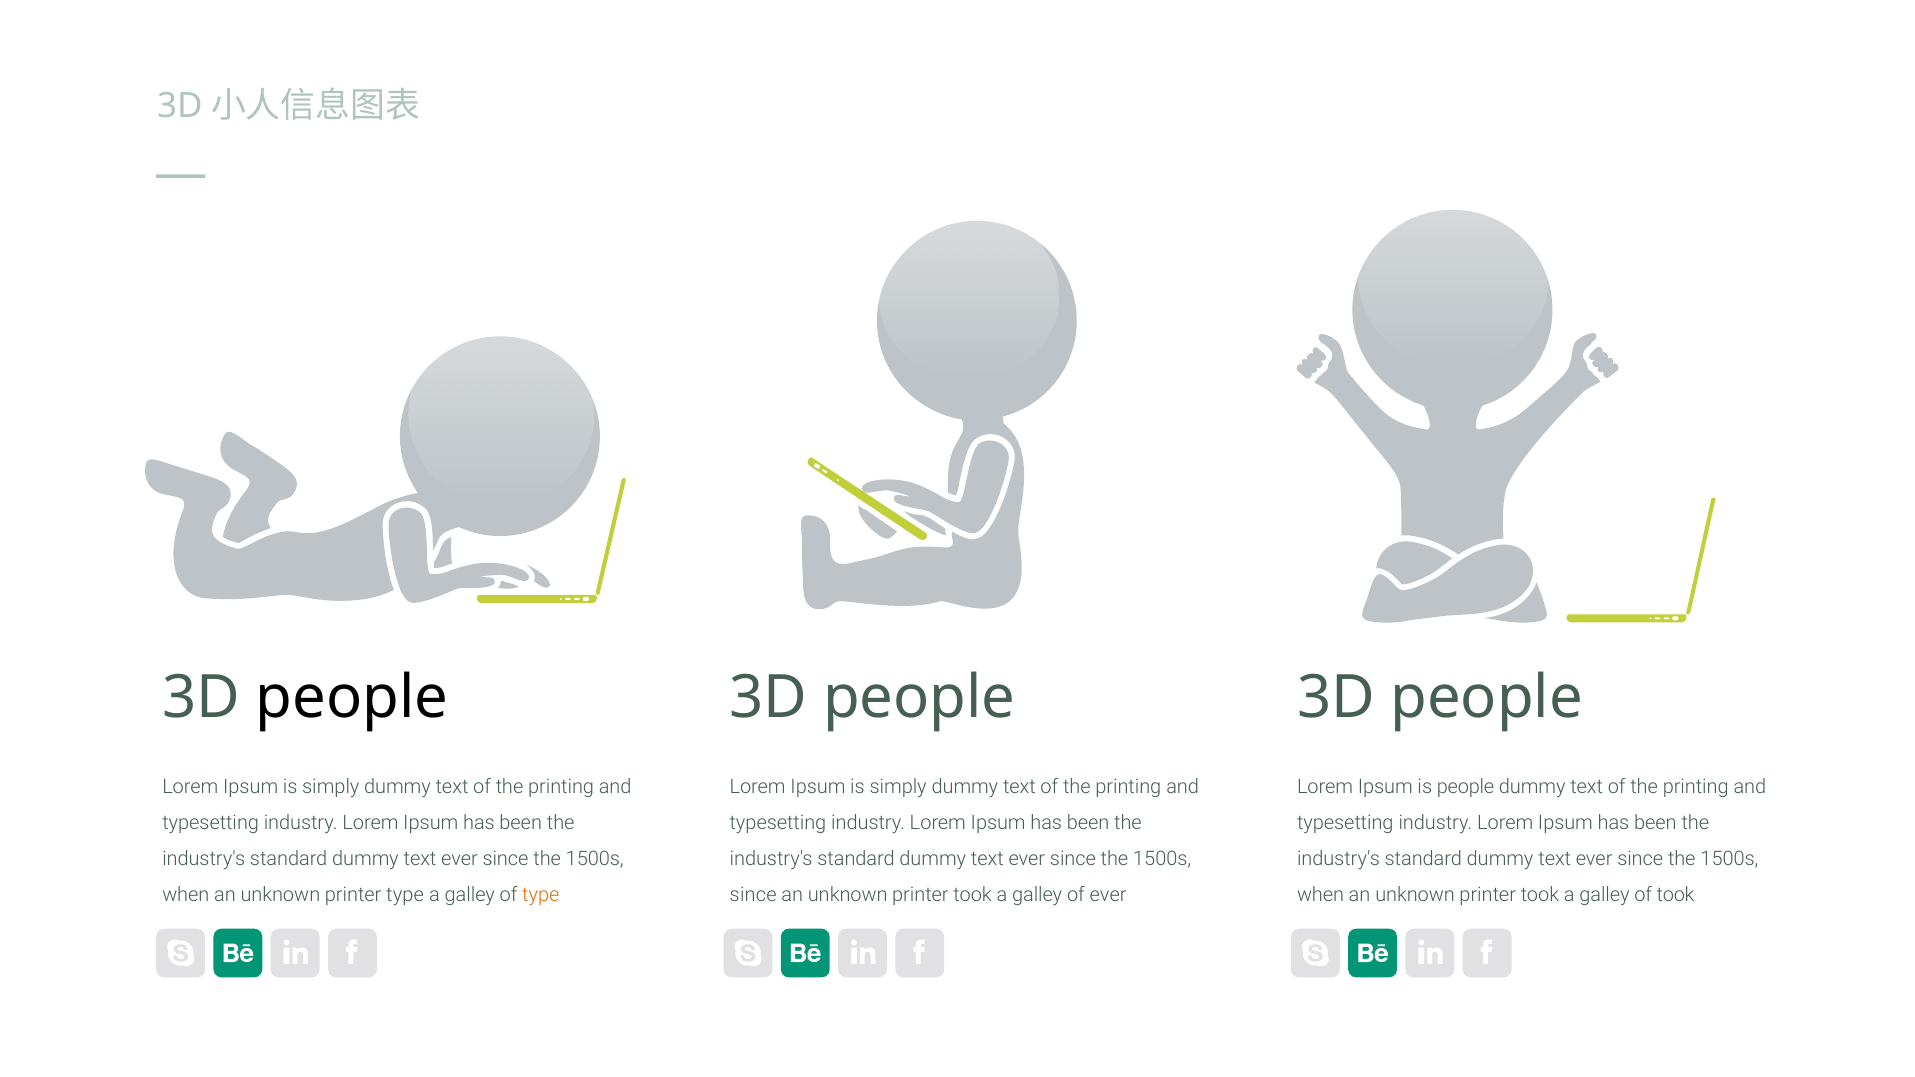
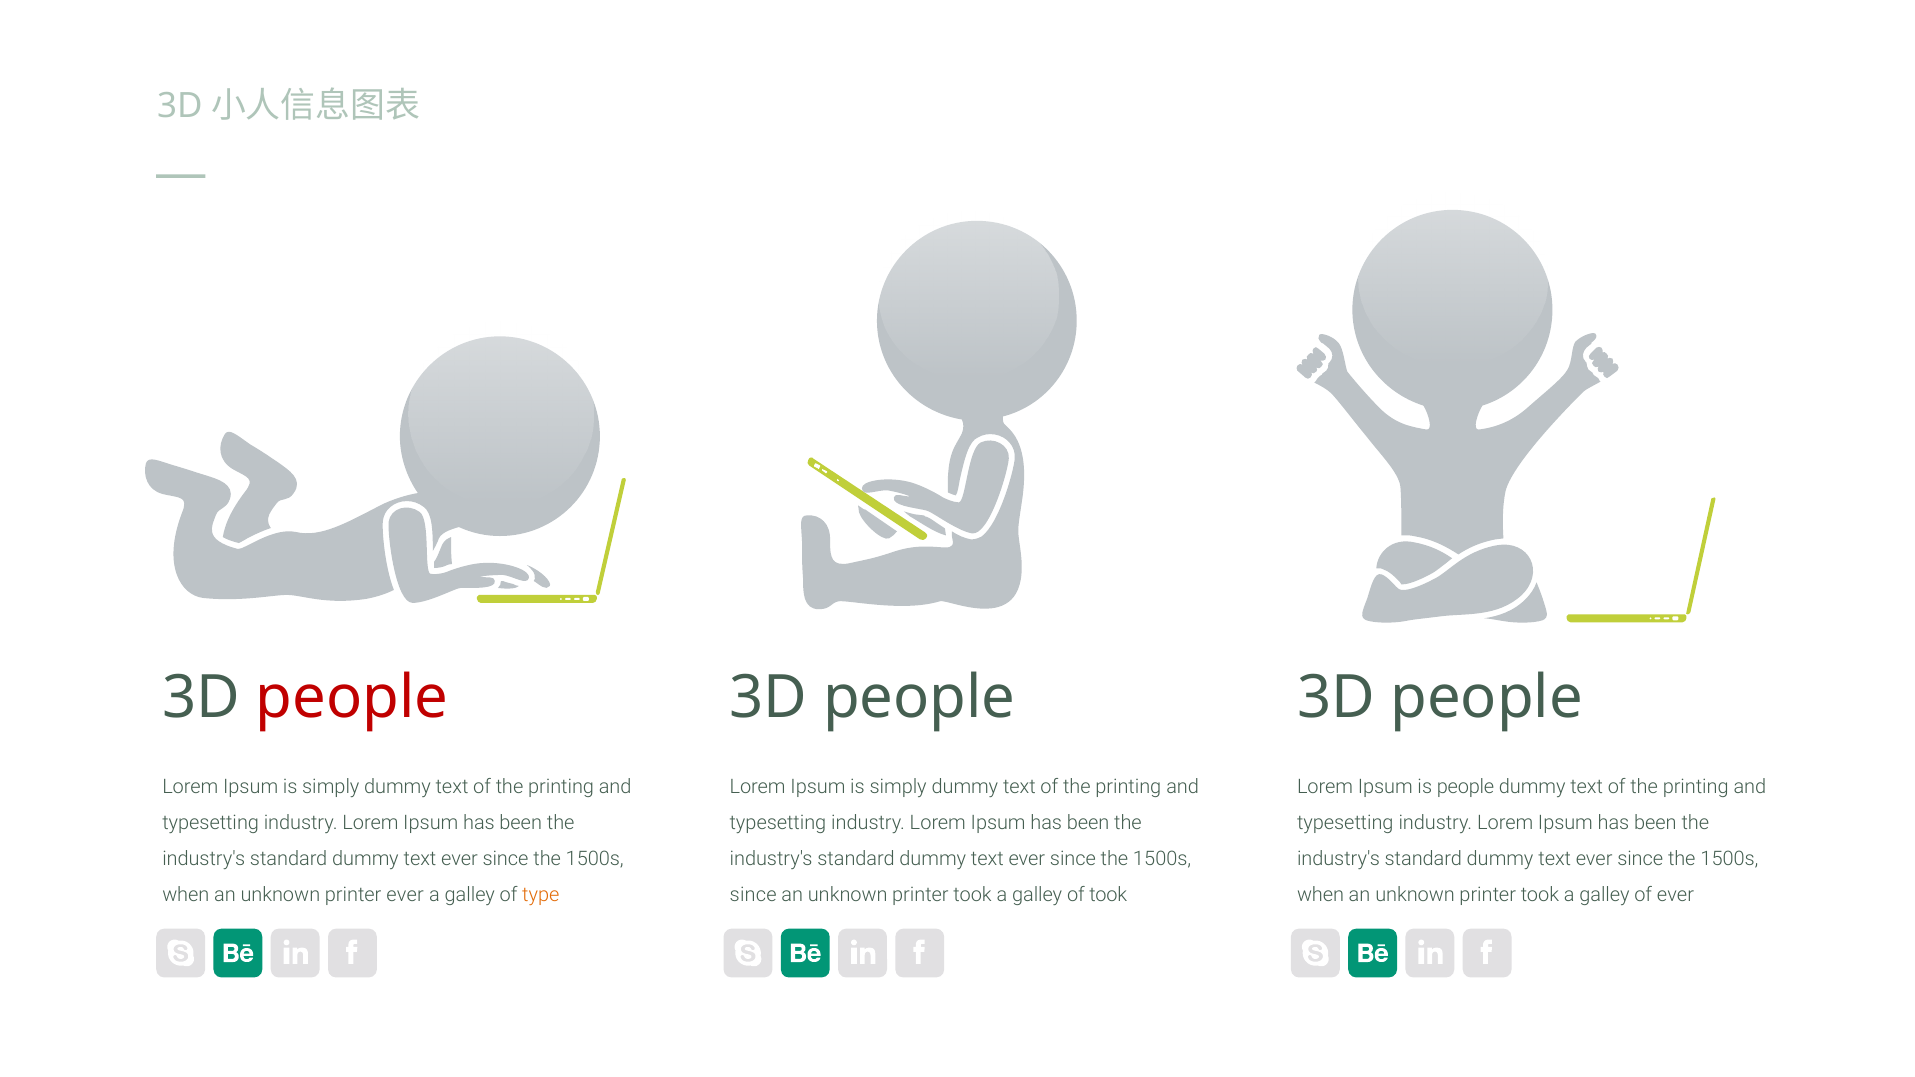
people at (352, 698) colour: black -> red
printer type: type -> ever
of ever: ever -> took
of took: took -> ever
